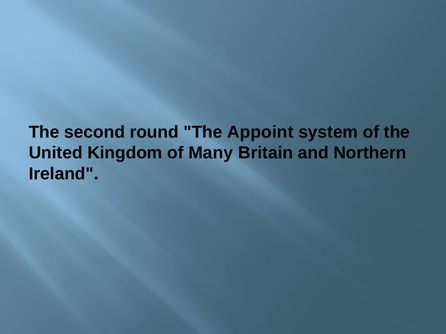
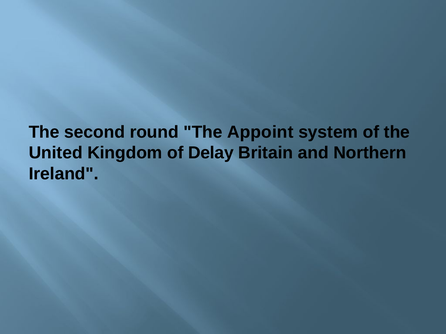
Many: Many -> Delay
